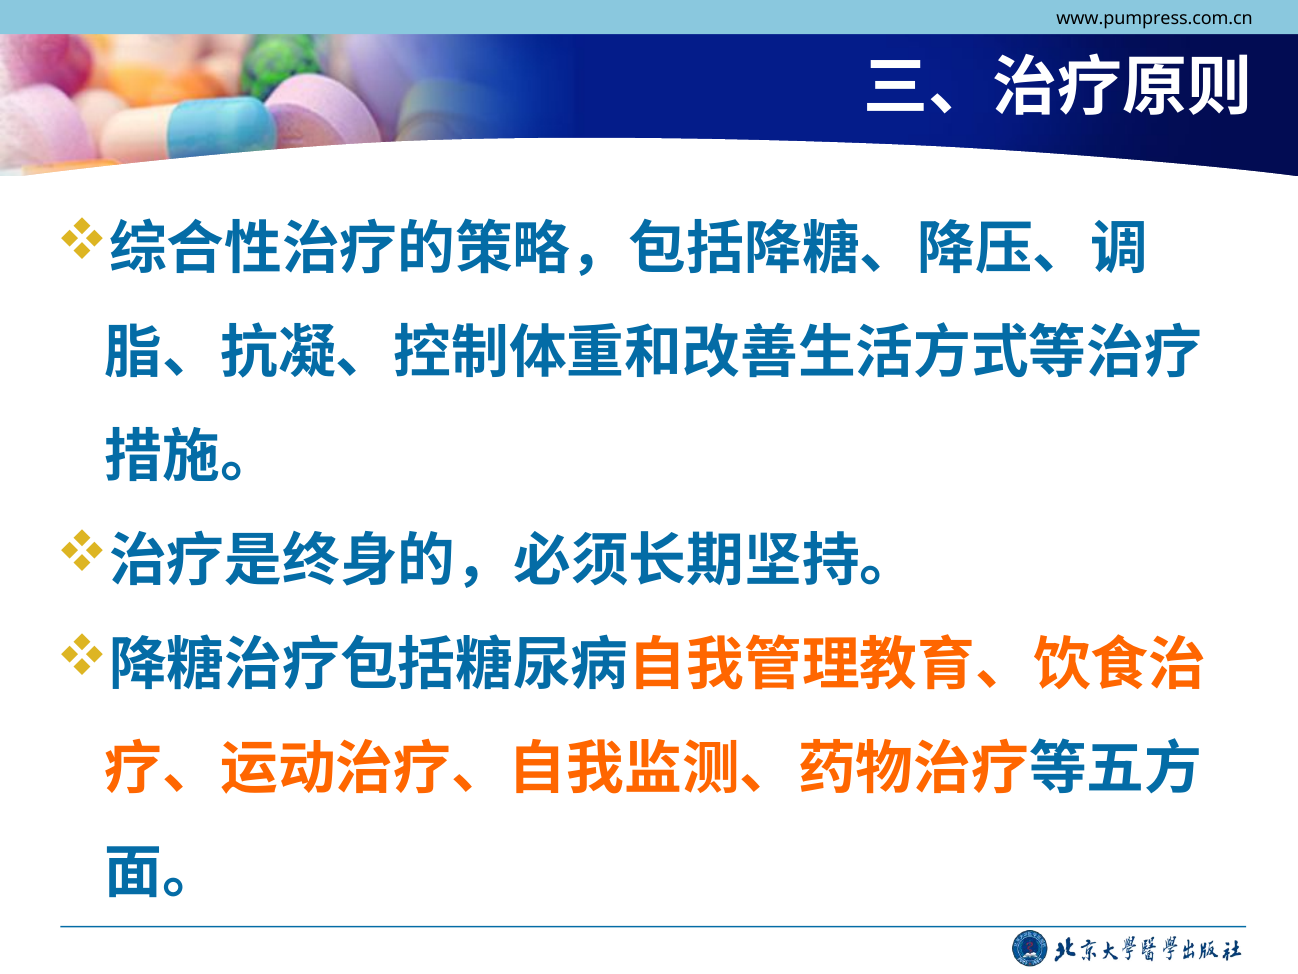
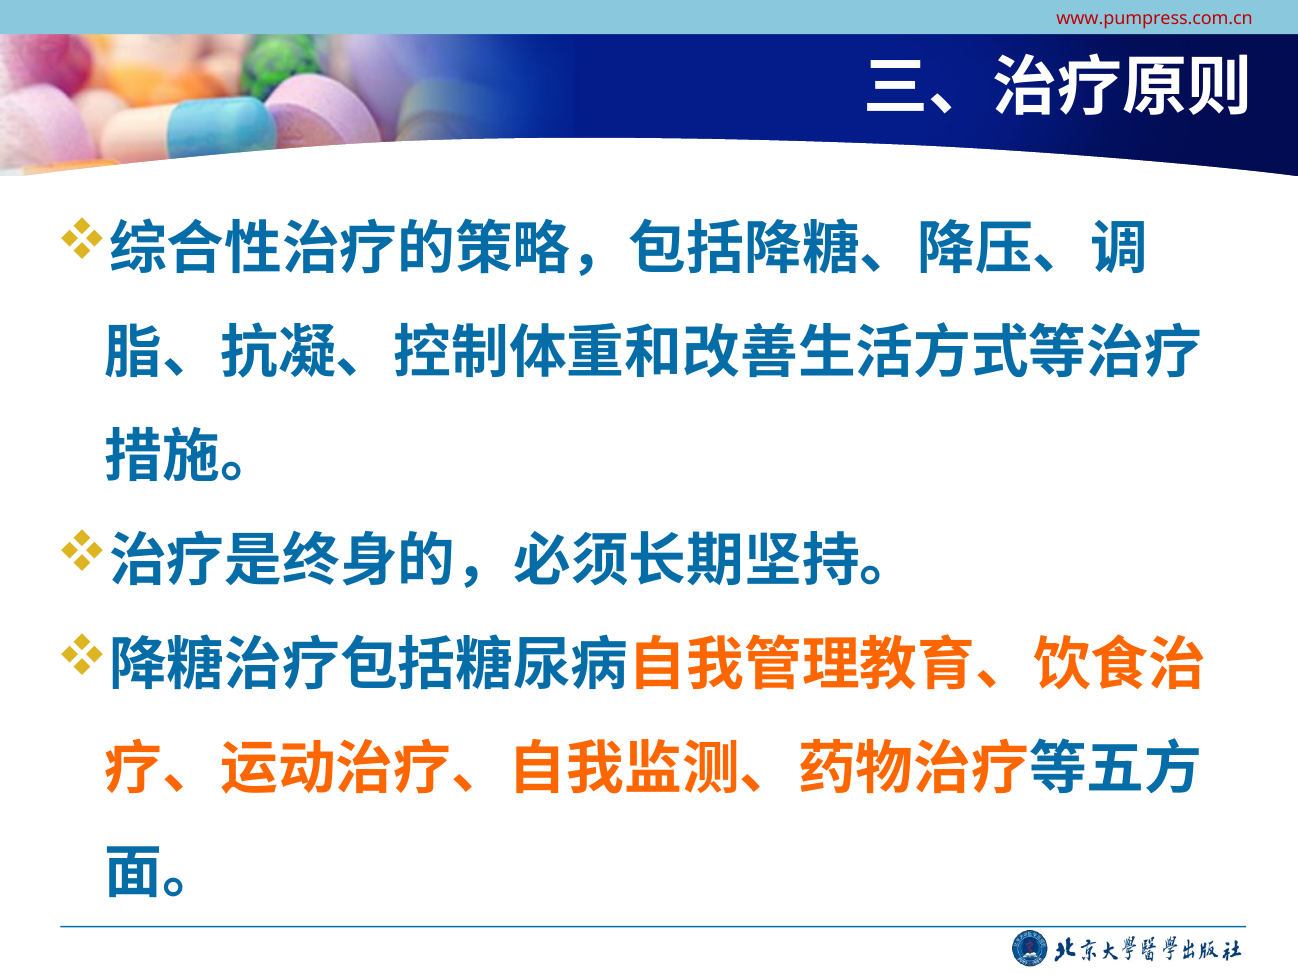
www.pumpress.com.cn colour: black -> red
